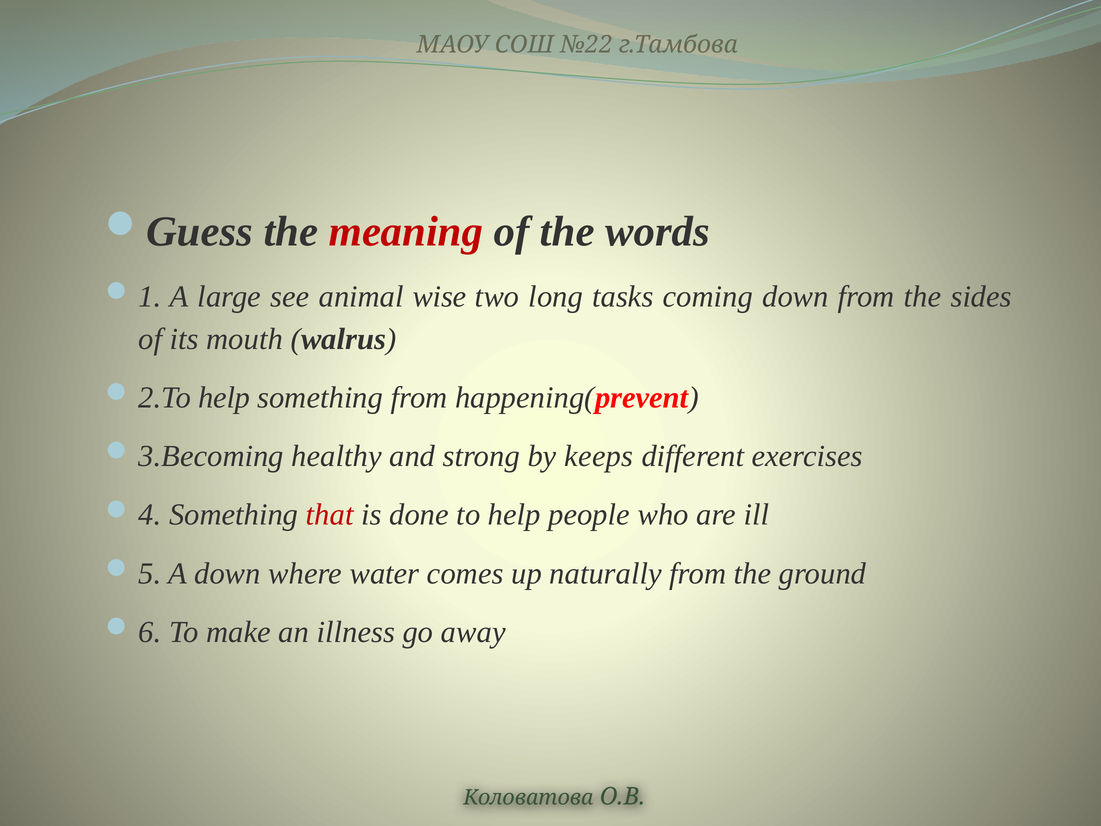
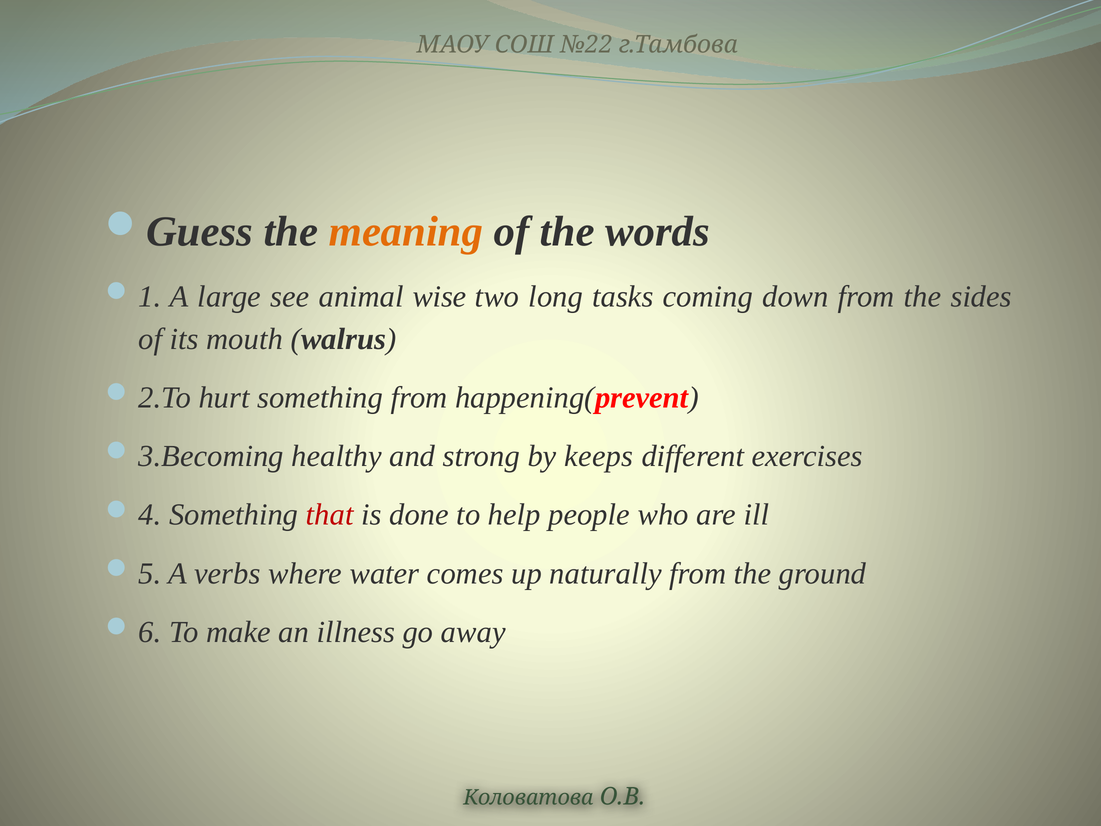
meaning colour: red -> orange
help at (224, 397): help -> hurt
A down: down -> verbs
